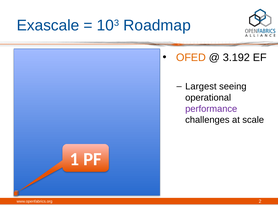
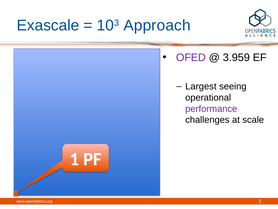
Roadmap: Roadmap -> Approach
OFED colour: orange -> purple
3.192: 3.192 -> 3.959
